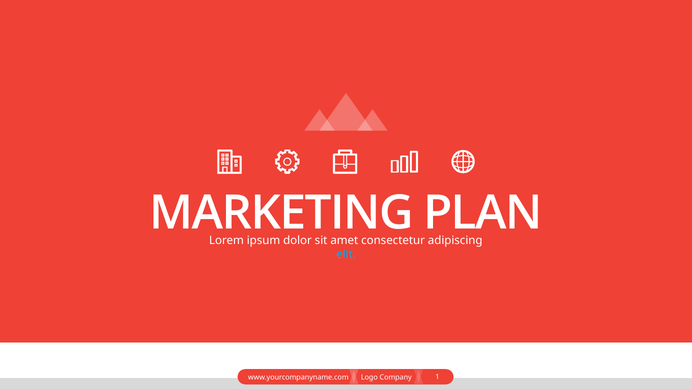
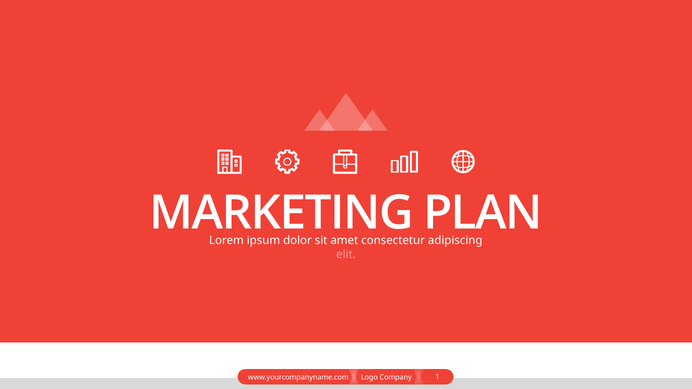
elit colour: light blue -> pink
